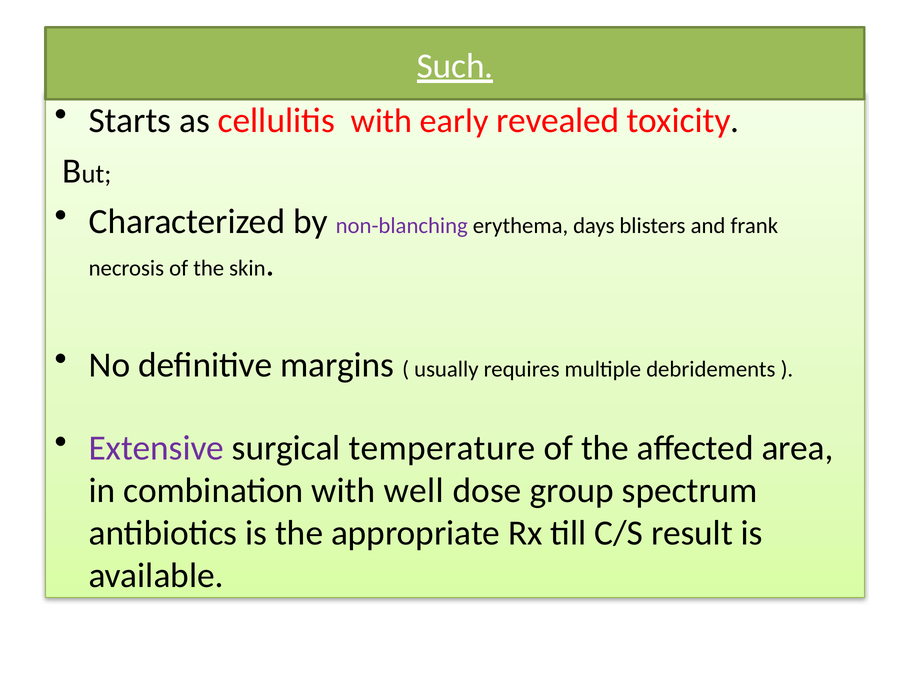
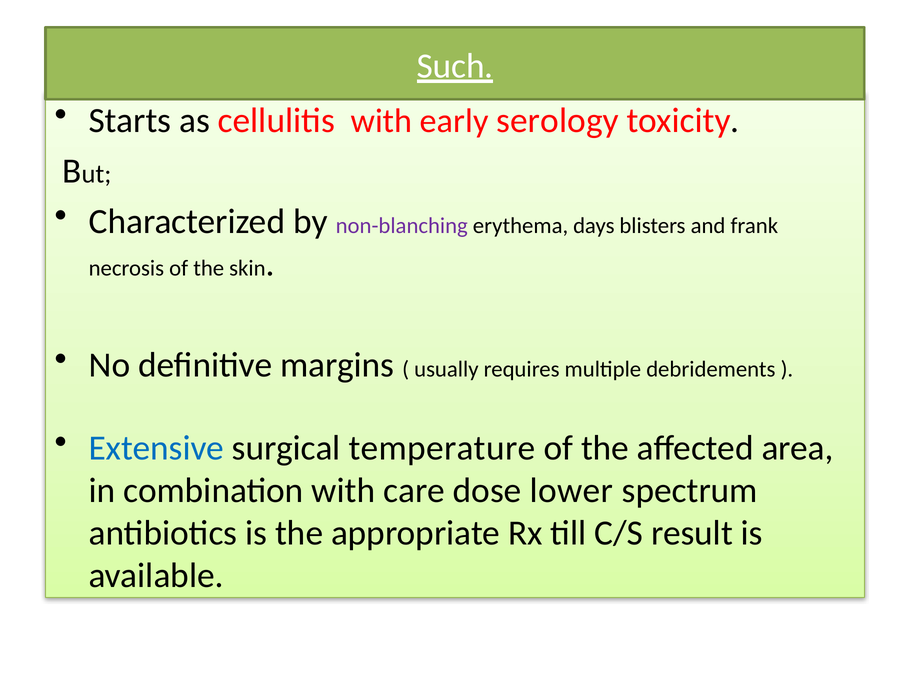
revealed: revealed -> serology
Extensive colour: purple -> blue
well: well -> care
group: group -> lower
